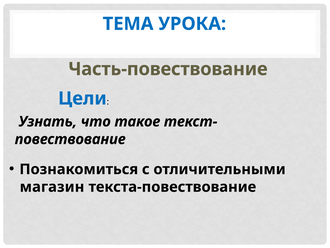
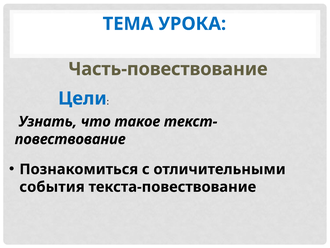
магазин: магазин -> события
